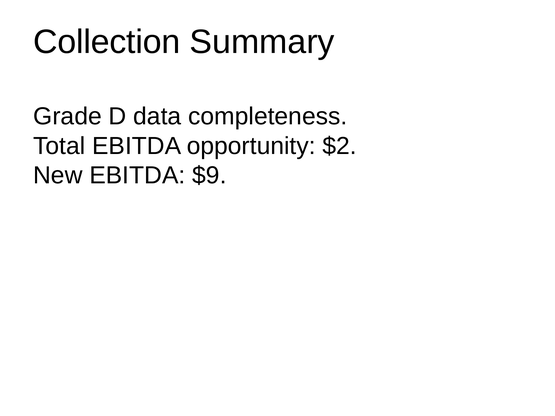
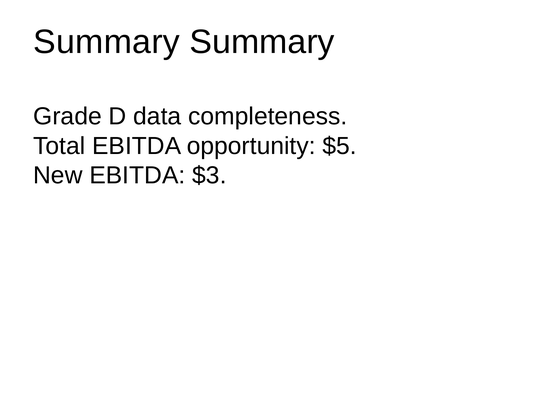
Collection at (107, 42): Collection -> Summary
$2: $2 -> $5
$9: $9 -> $3
